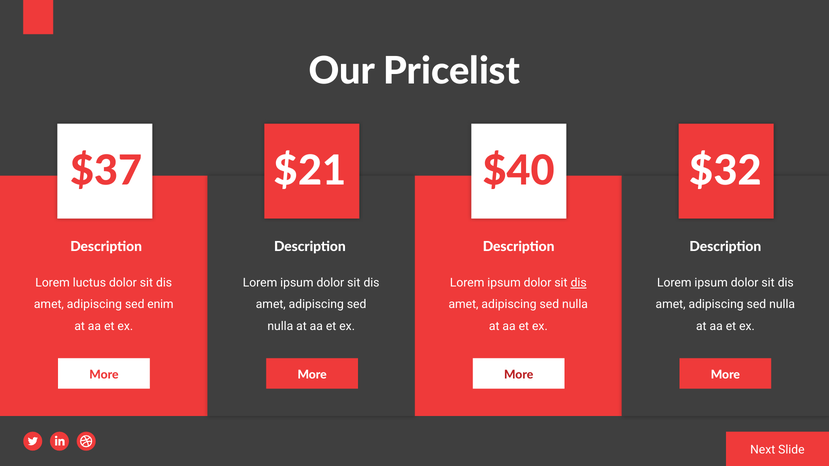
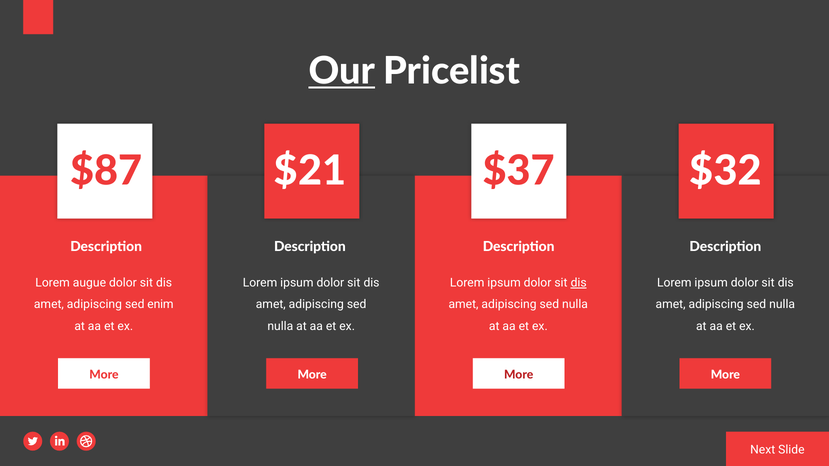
Our underline: none -> present
$37: $37 -> $87
$40: $40 -> $37
luctus: luctus -> augue
